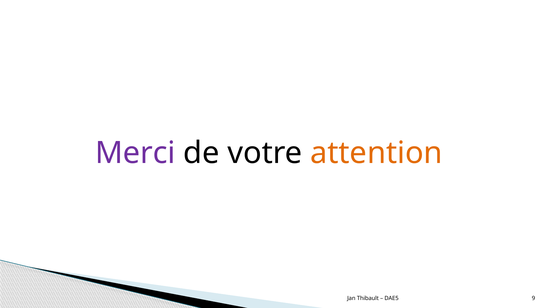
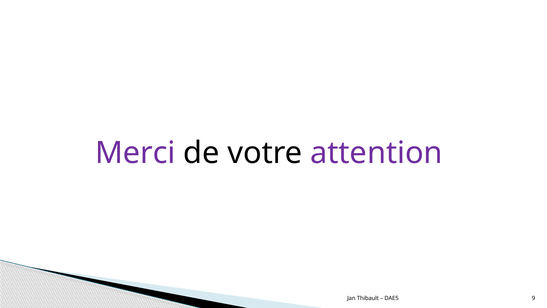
attention colour: orange -> purple
